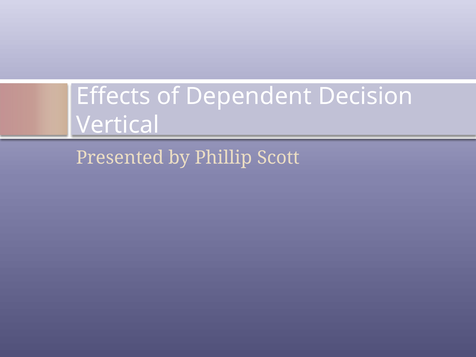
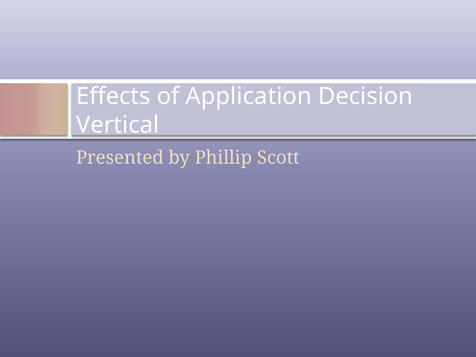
Dependent: Dependent -> Application
